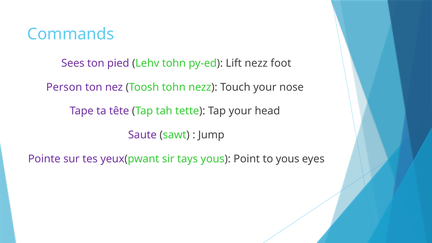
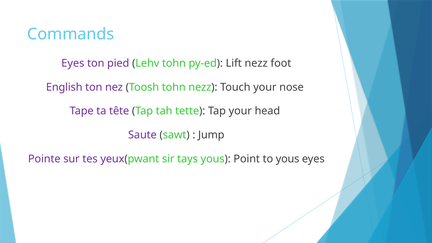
Sees at (73, 63): Sees -> Eyes
Person: Person -> English
